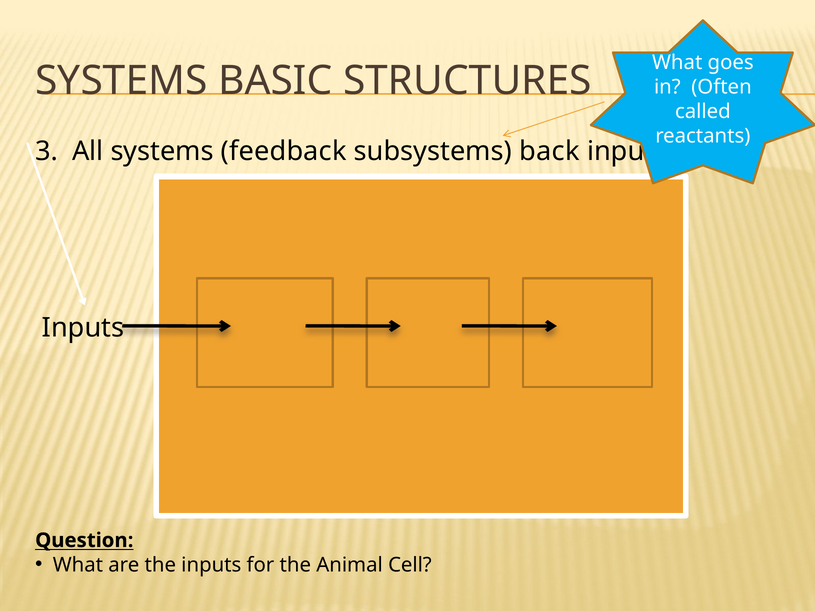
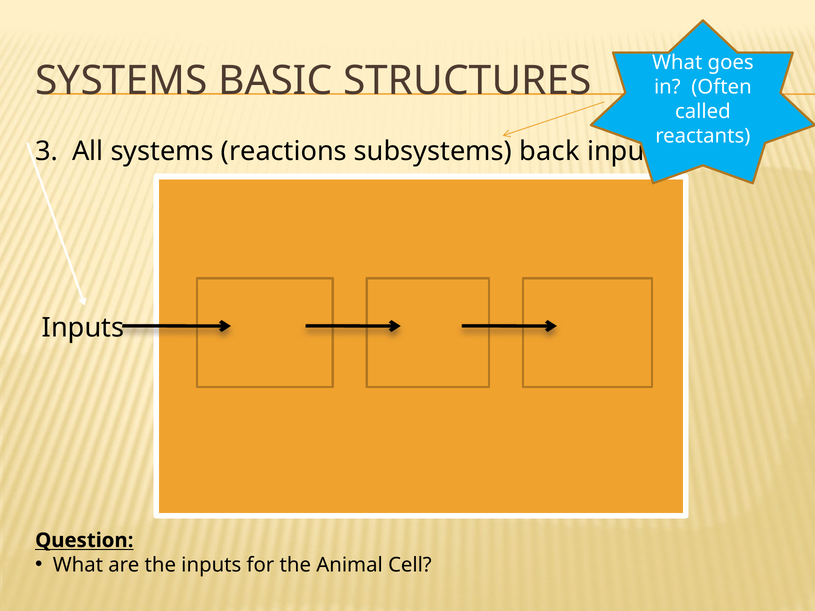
feedback: feedback -> reactions
